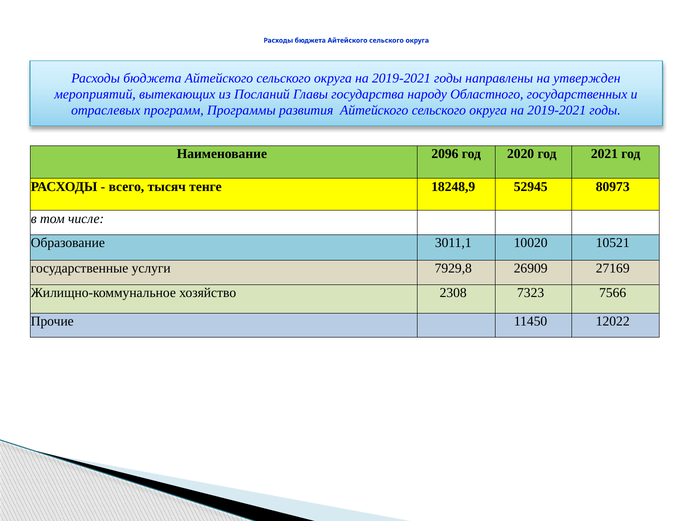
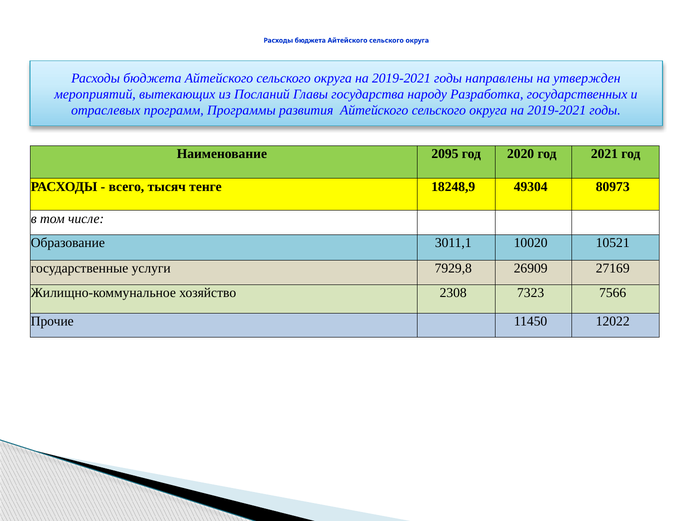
Областного: Областного -> Разработка
2096: 2096 -> 2095
52945: 52945 -> 49304
